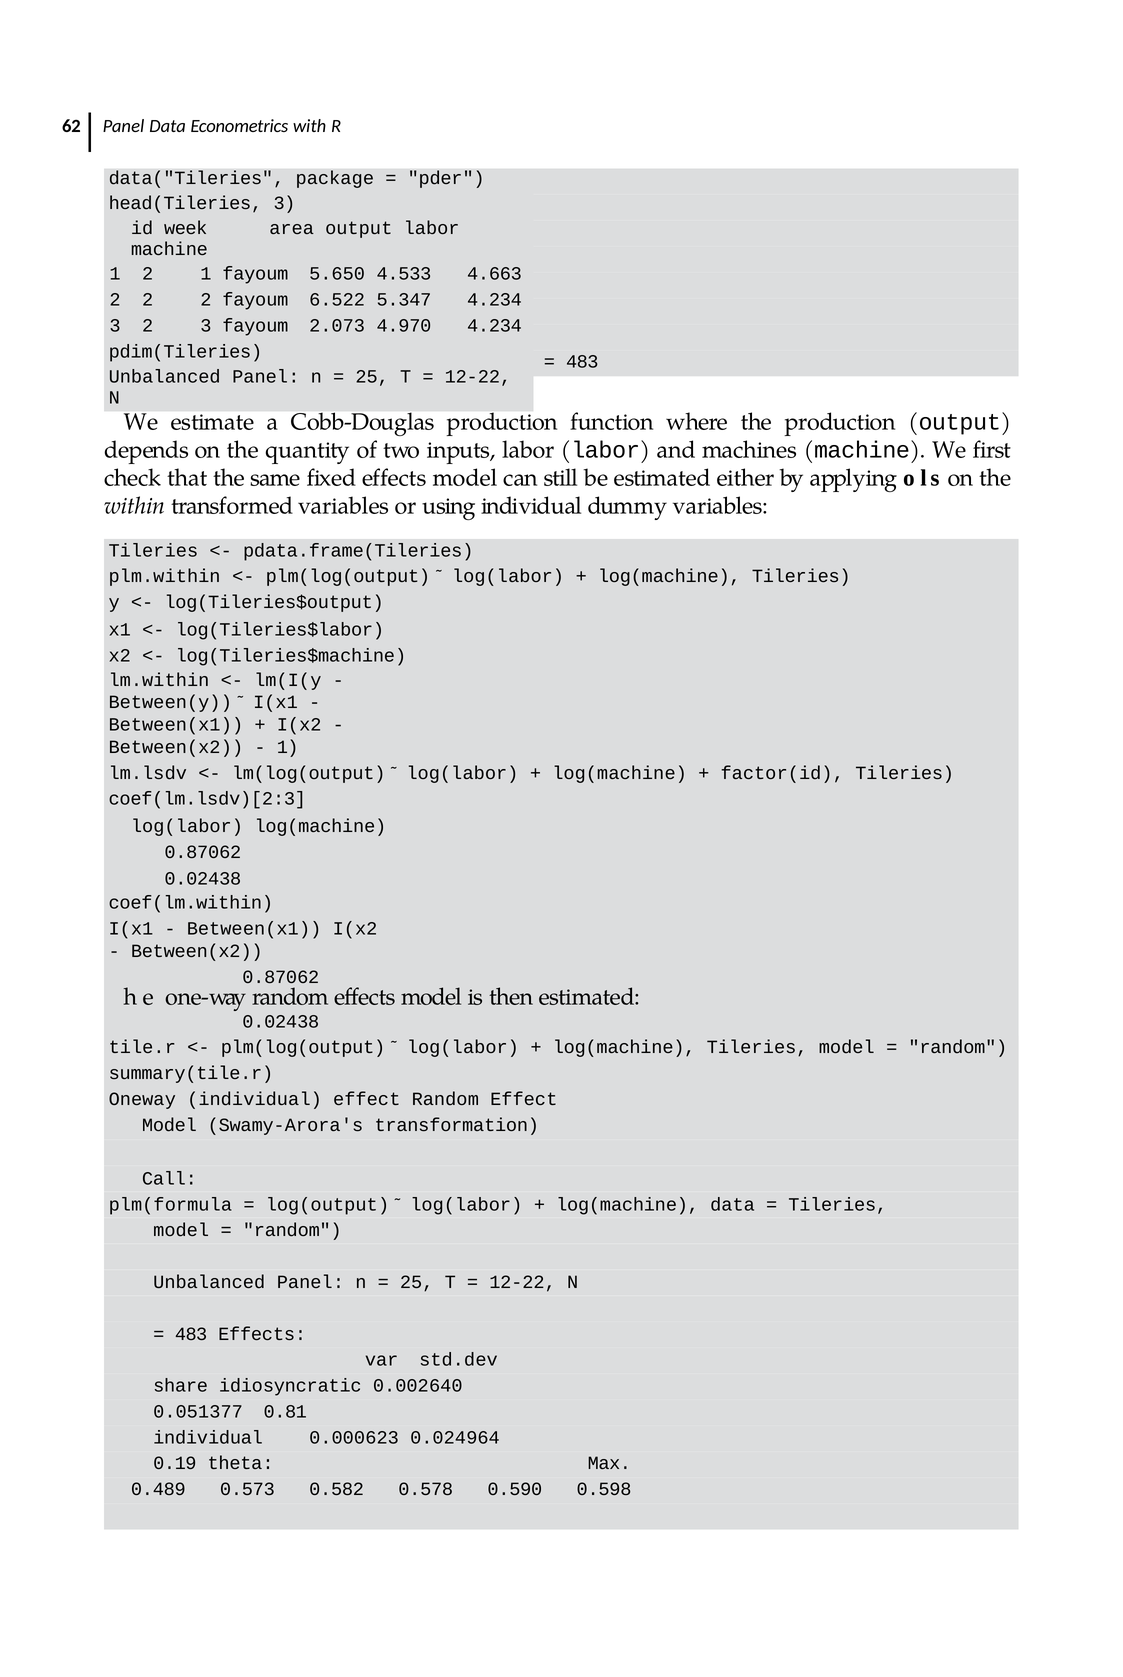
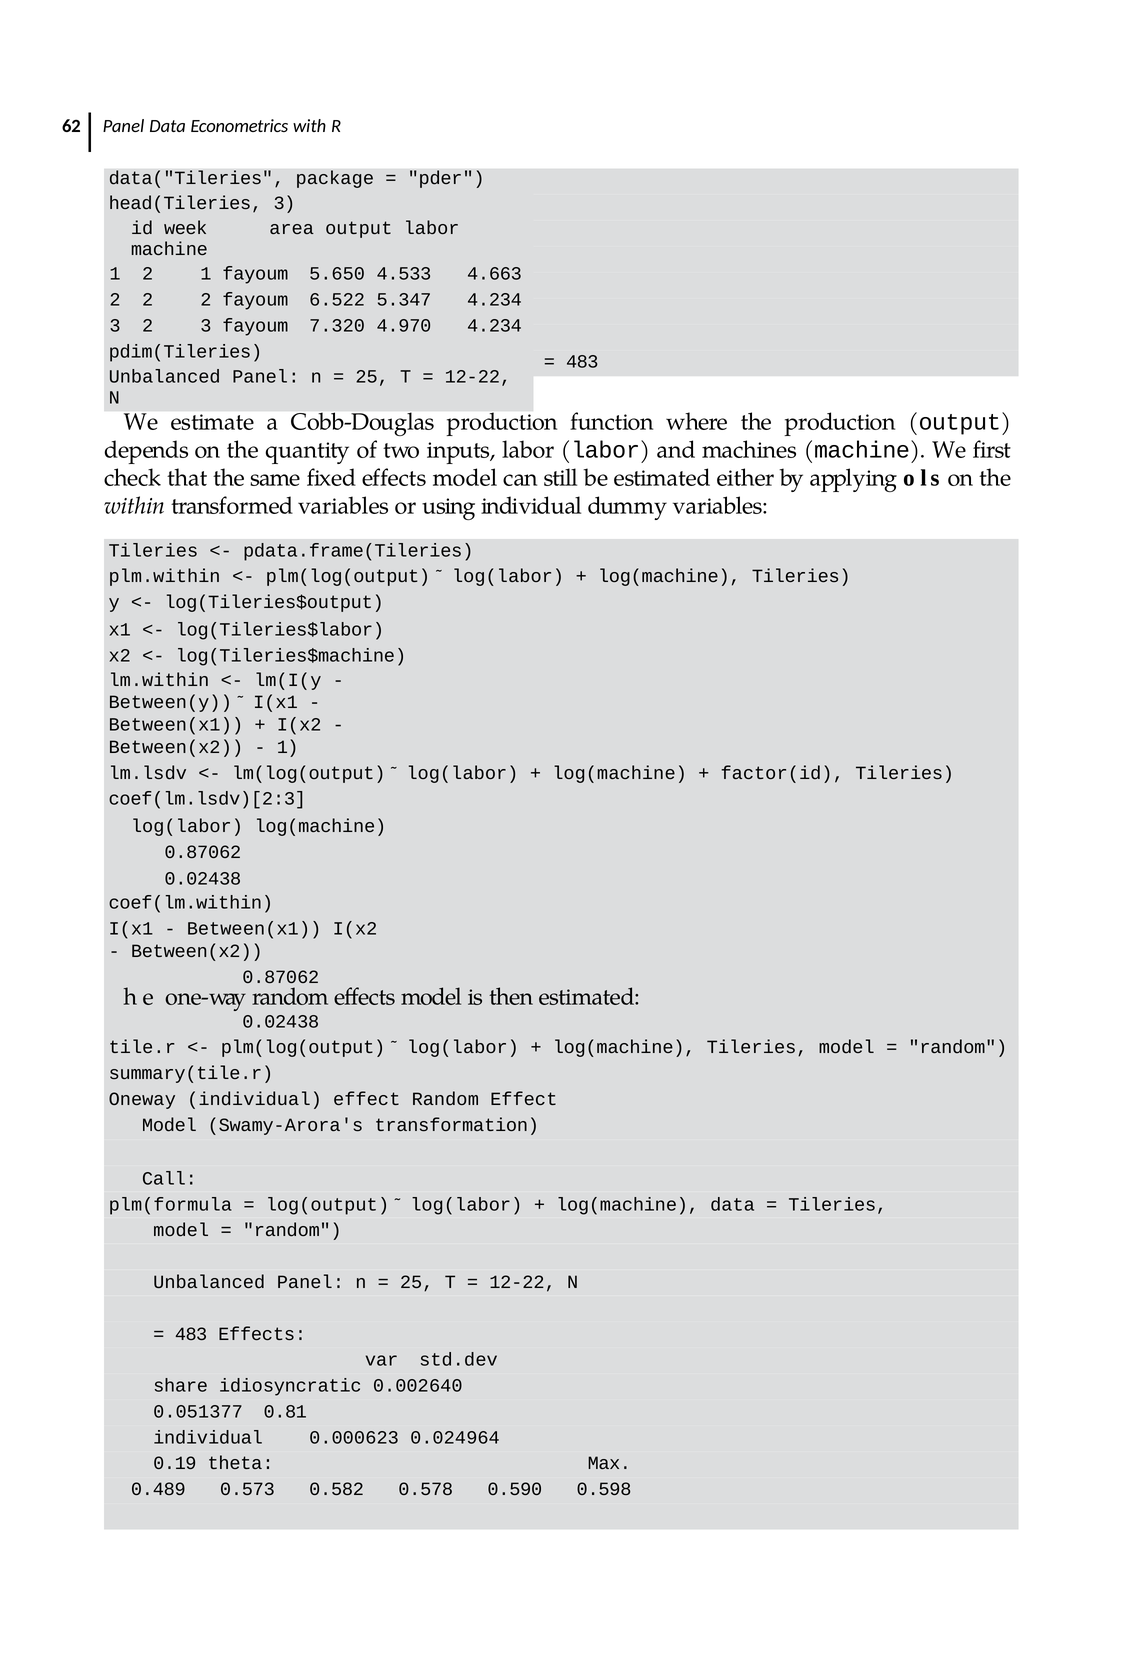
2.073: 2.073 -> 7.320
